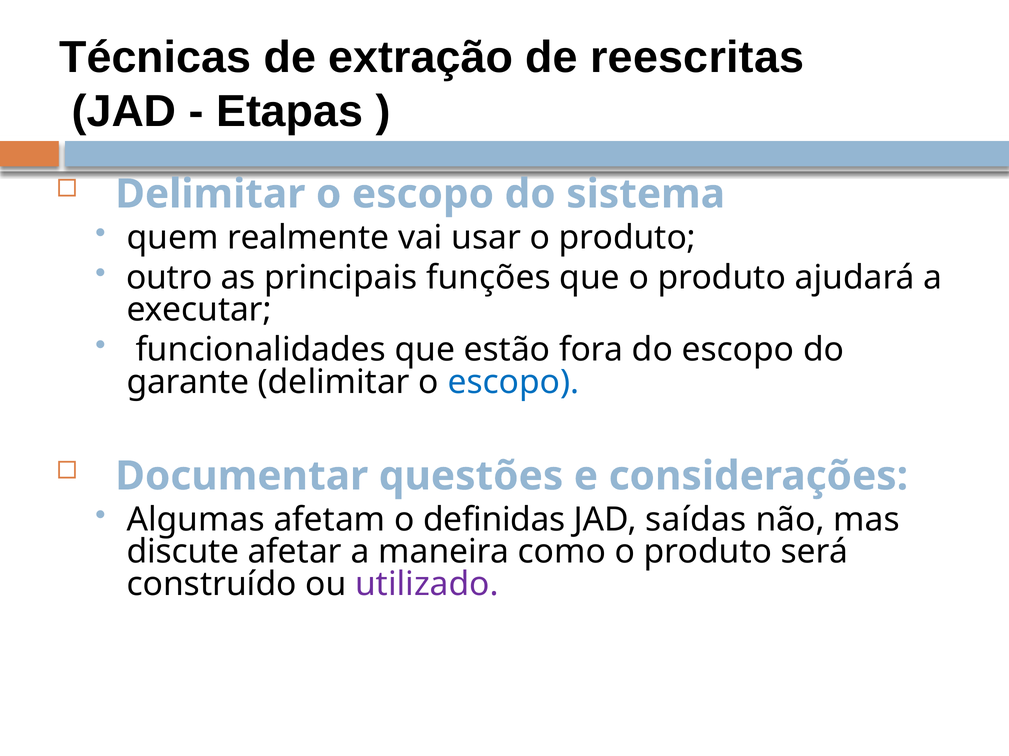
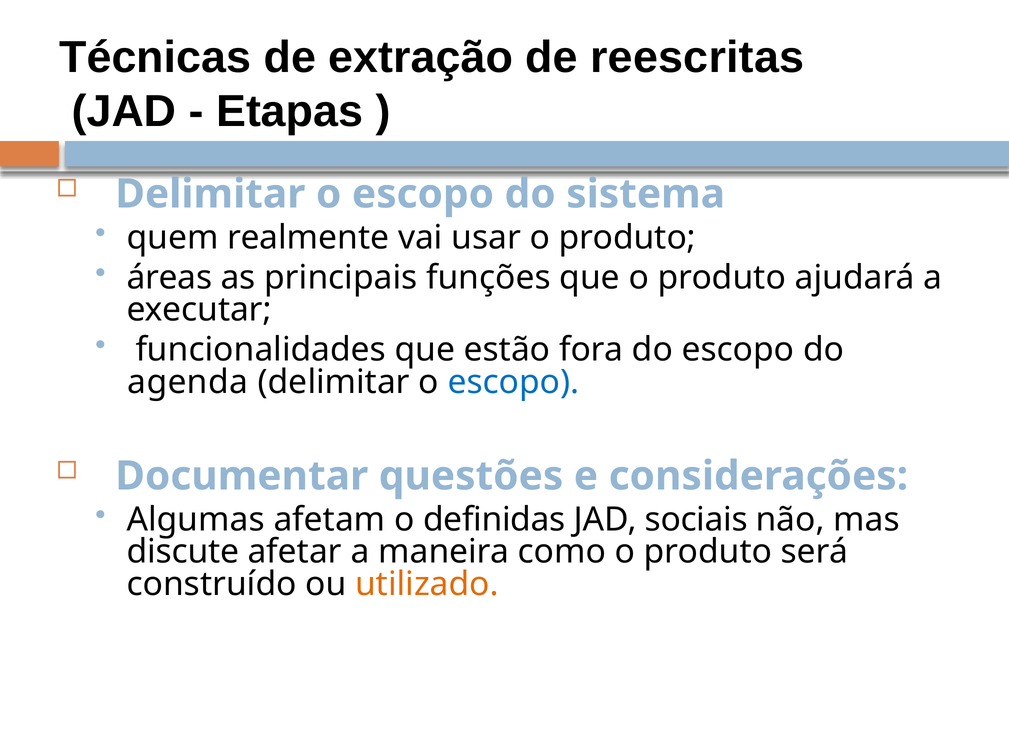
outro: outro -> áreas
garante: garante -> agenda
saídas: saídas -> sociais
utilizado colour: purple -> orange
